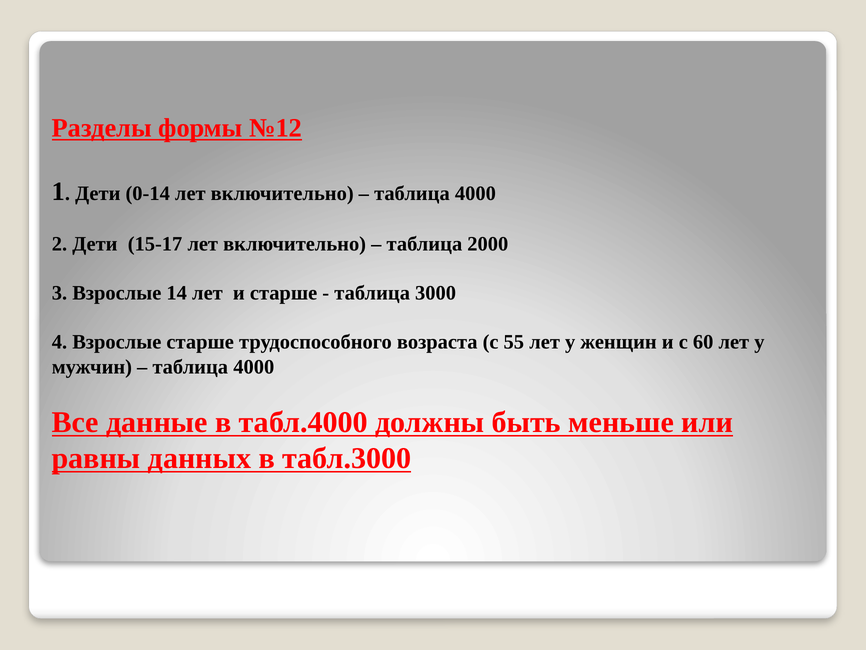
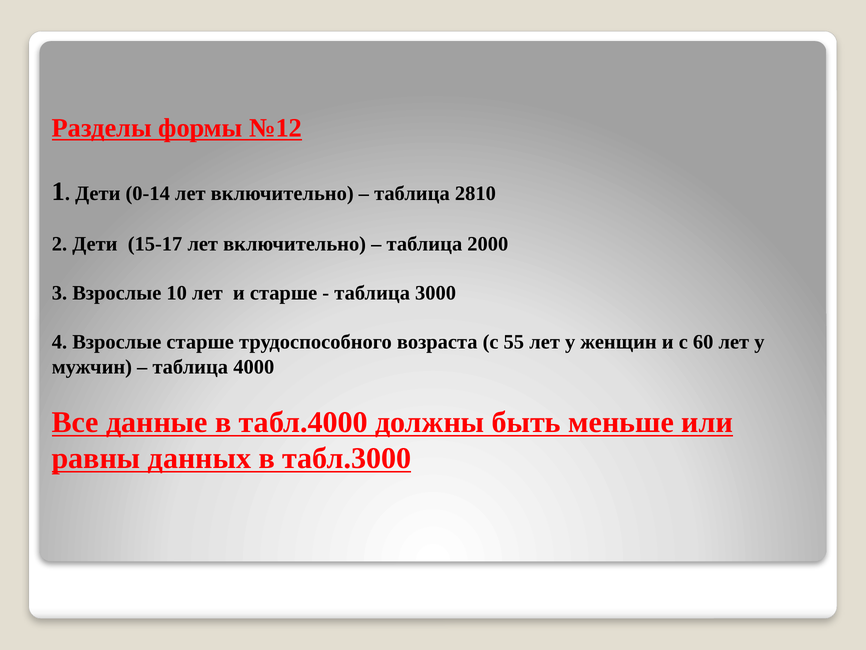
4000 at (475, 193): 4000 -> 2810
14: 14 -> 10
